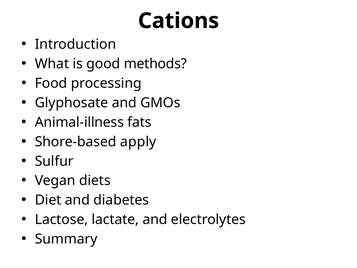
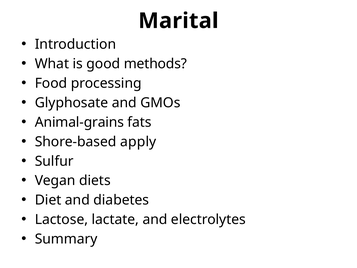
Cations: Cations -> Marital
Animal-illness: Animal-illness -> Animal-grains
